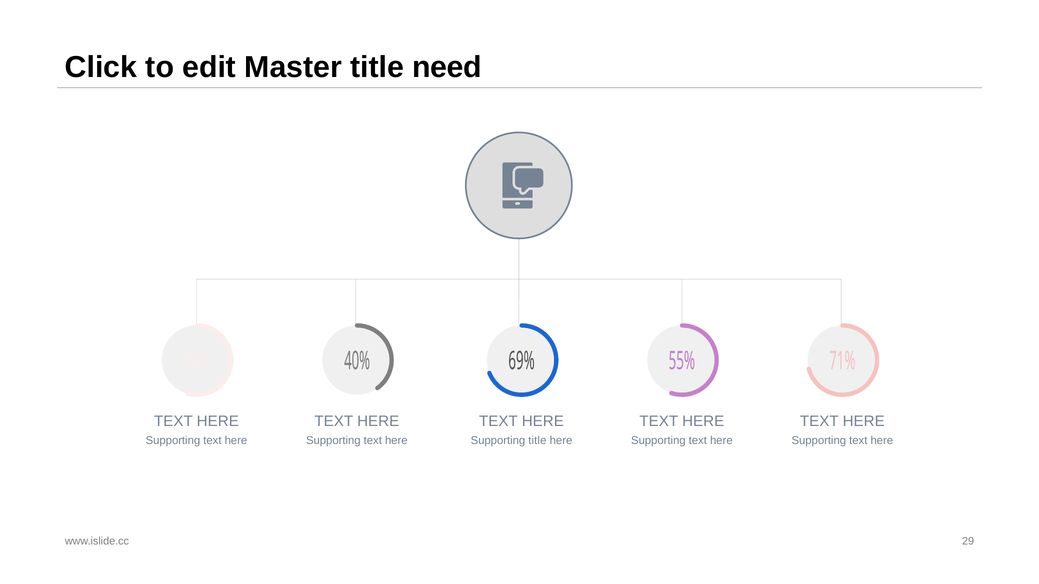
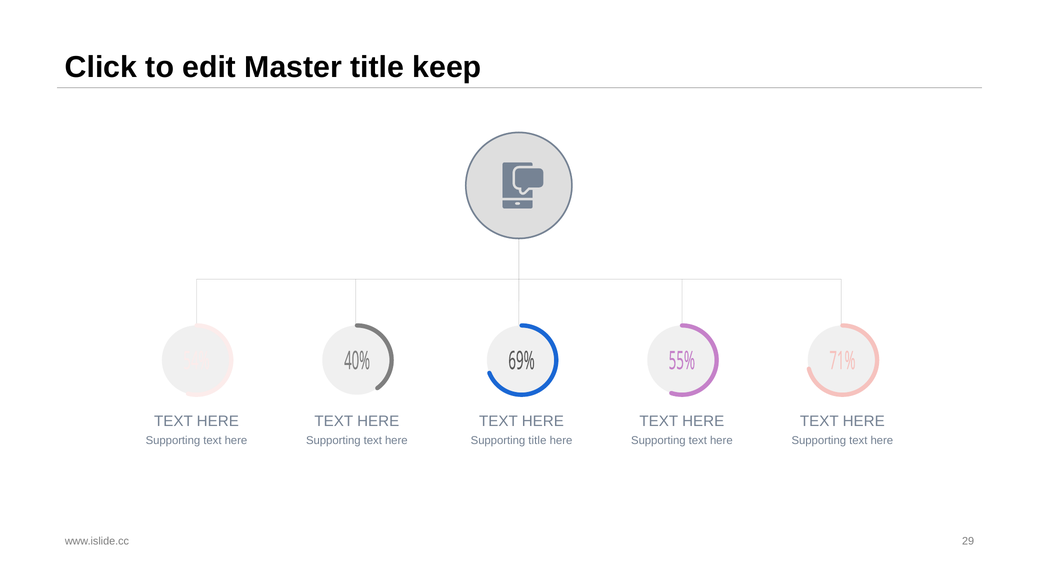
need: need -> keep
